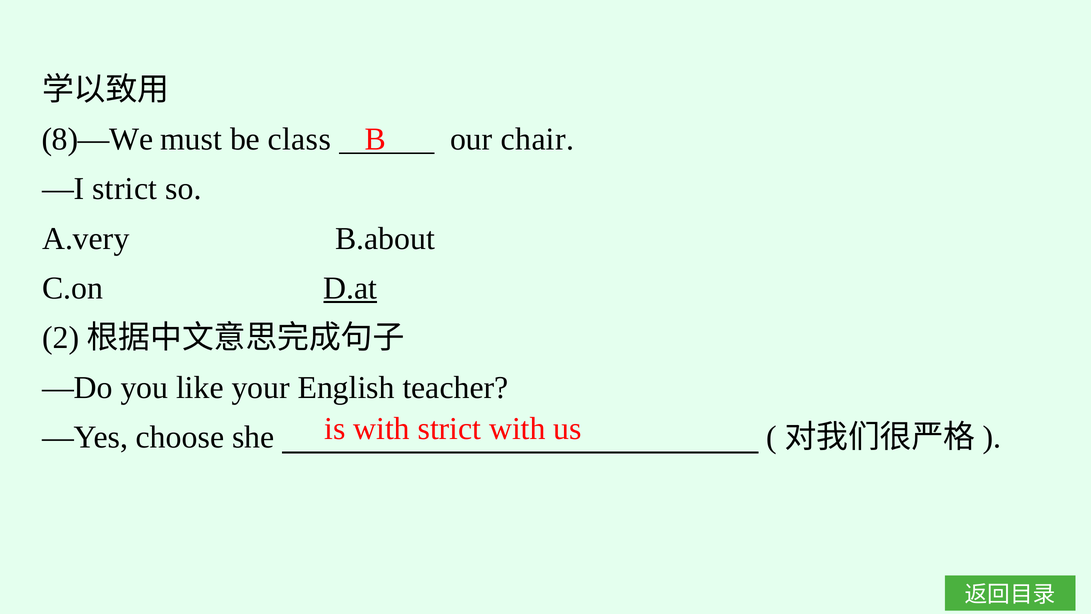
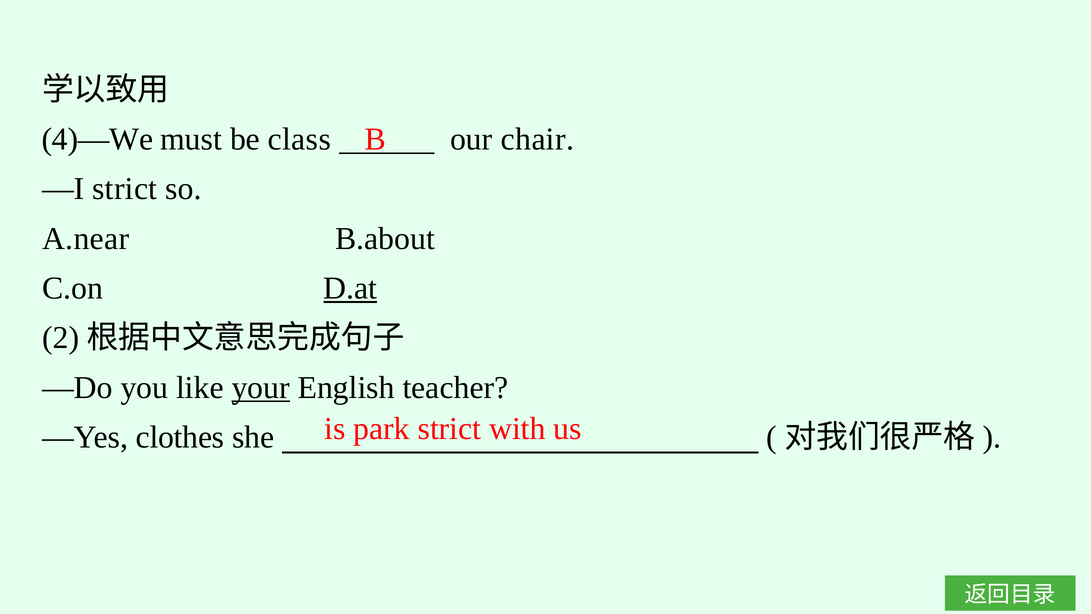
8)—We: 8)—We -> 4)—We
A.very: A.very -> A.near
your underline: none -> present
is with: with -> park
choose: choose -> clothes
